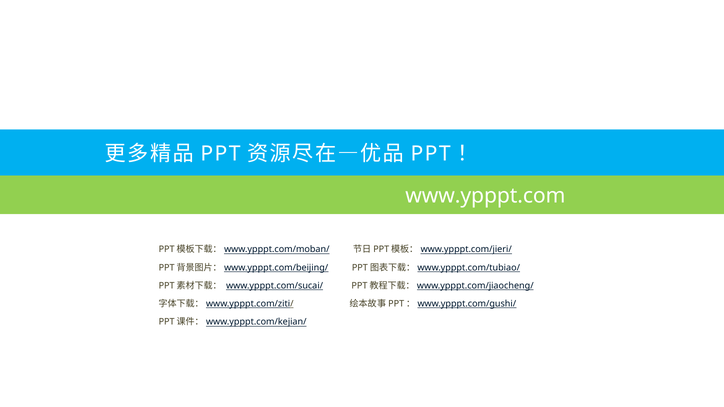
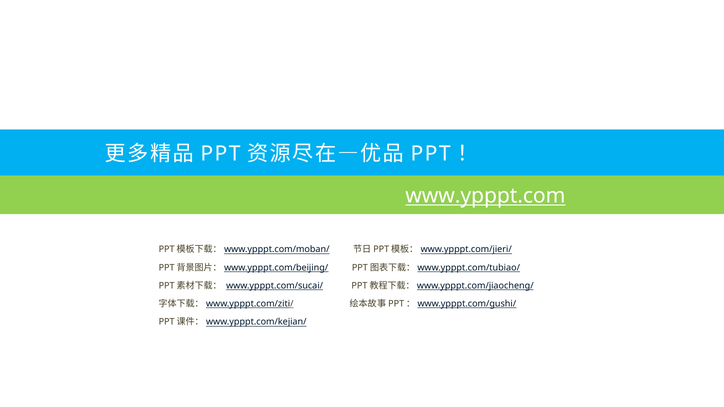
www.ypppt.com underline: none -> present
